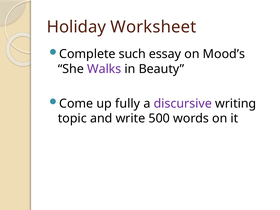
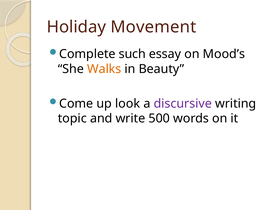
Worksheet: Worksheet -> Movement
Walks colour: purple -> orange
fully: fully -> look
